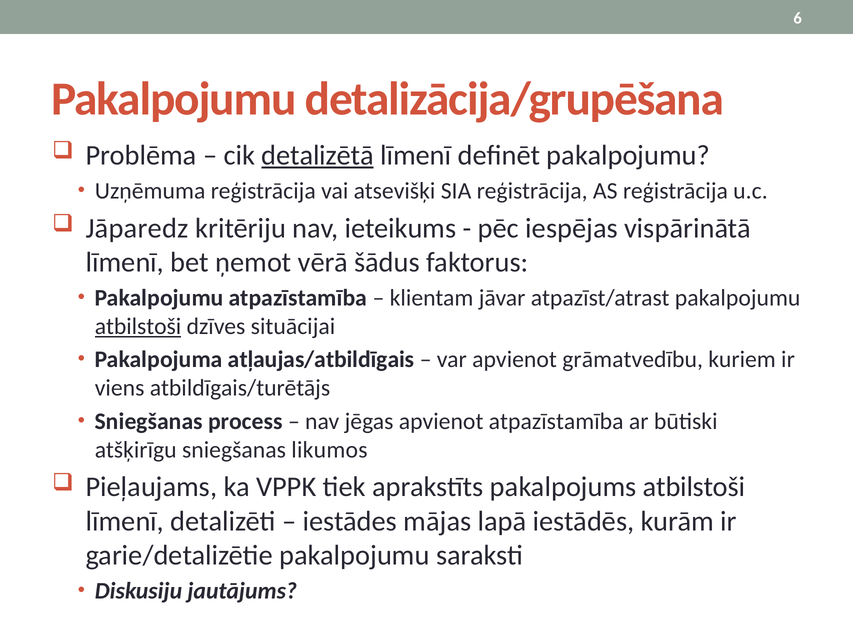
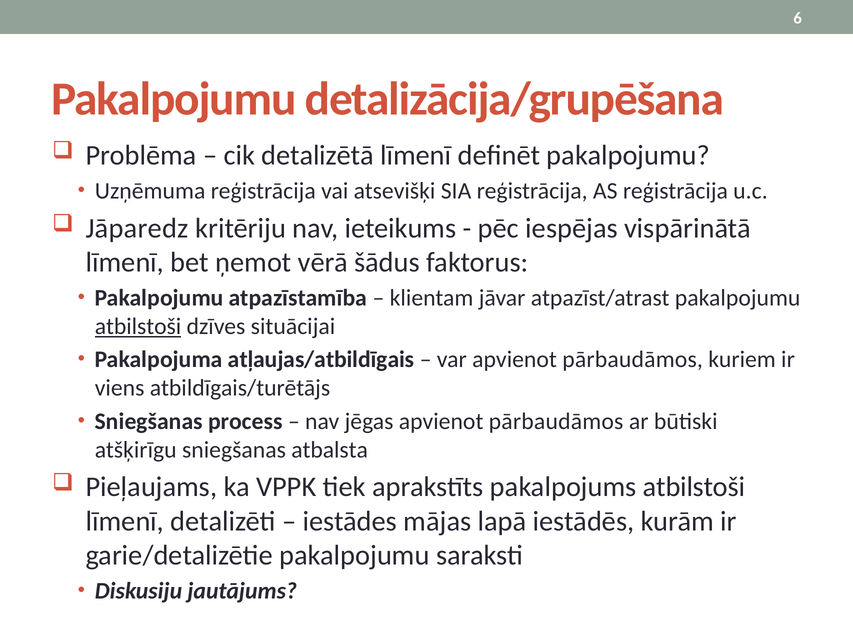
detalizētā underline: present -> none
var apvienot grāmatvedību: grāmatvedību -> pārbaudāmos
jēgas apvienot atpazīstamība: atpazīstamība -> pārbaudāmos
likumos: likumos -> atbalsta
